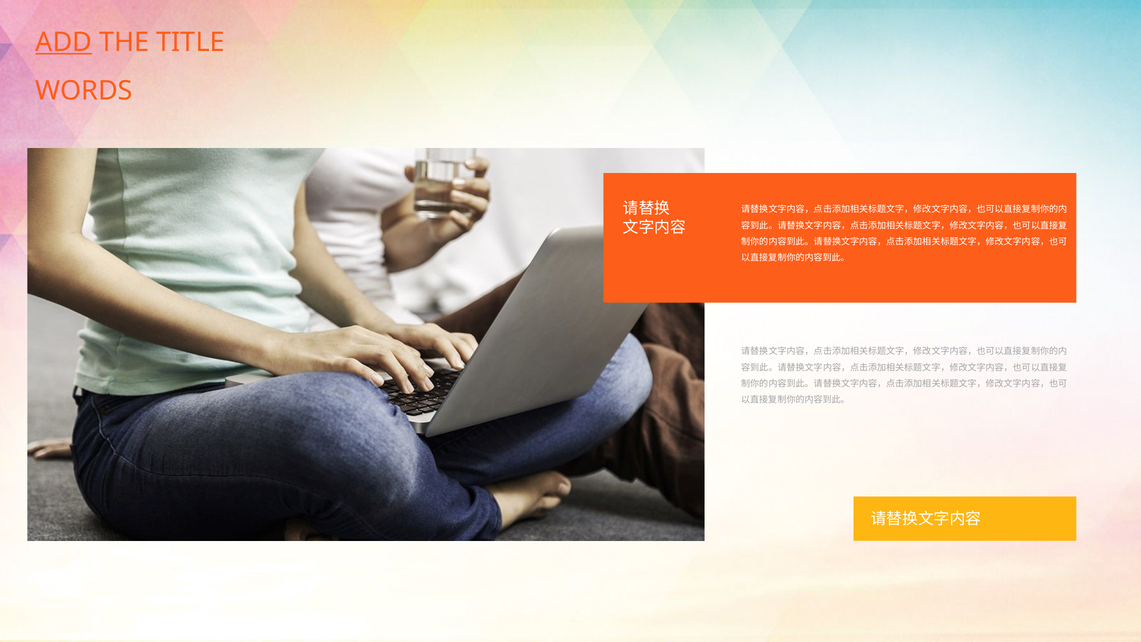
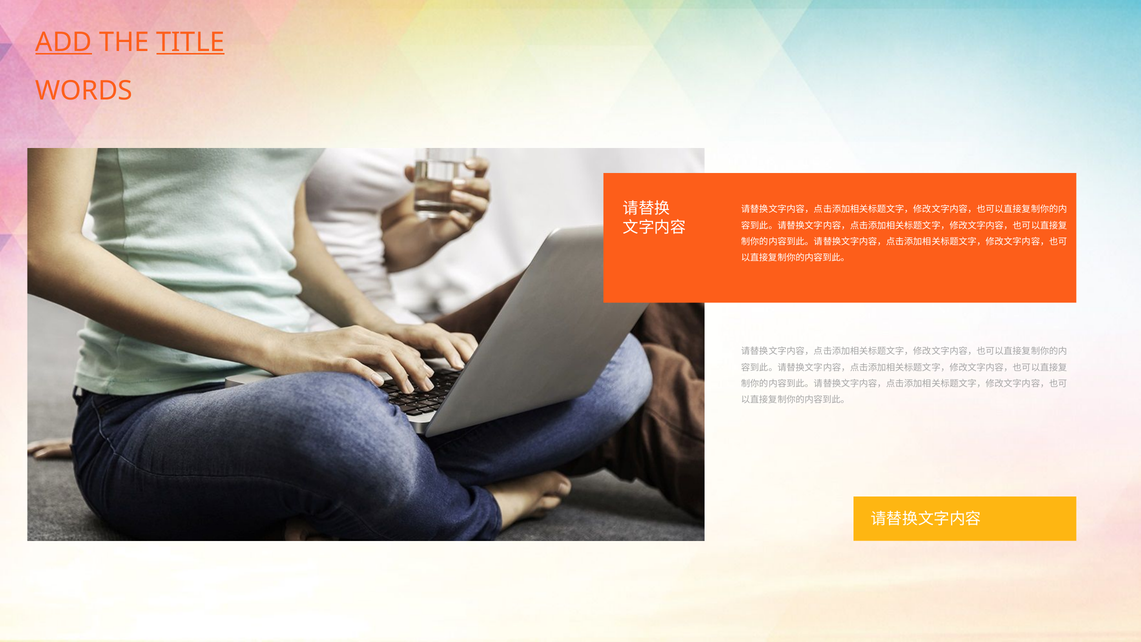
TITLE underline: none -> present
